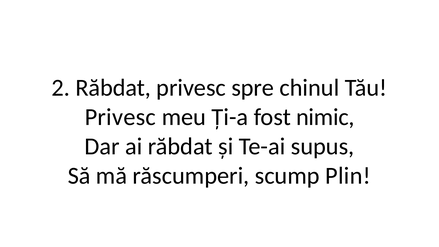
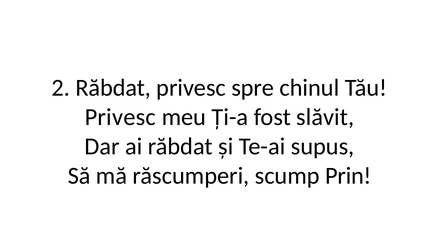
nimic: nimic -> slăvit
Plin: Plin -> Prin
